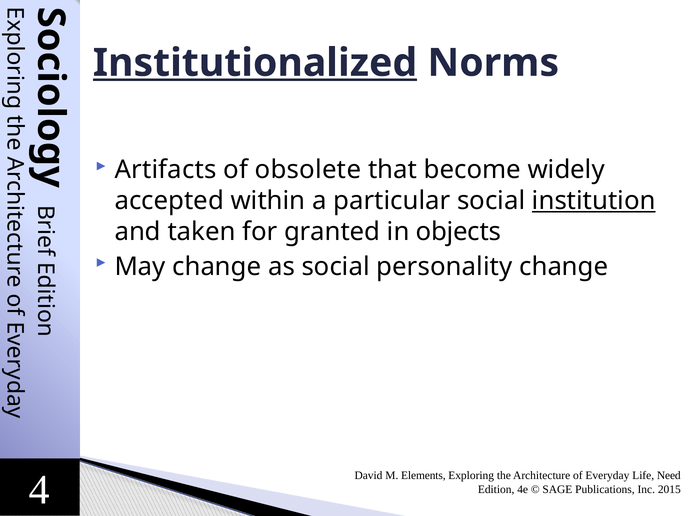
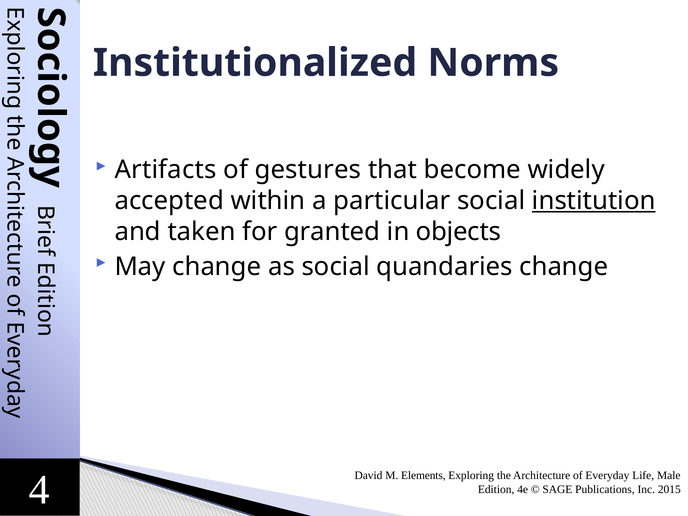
Institutionalized underline: present -> none
obsolete: obsolete -> gestures
personality: personality -> quandaries
Need: Need -> Male
